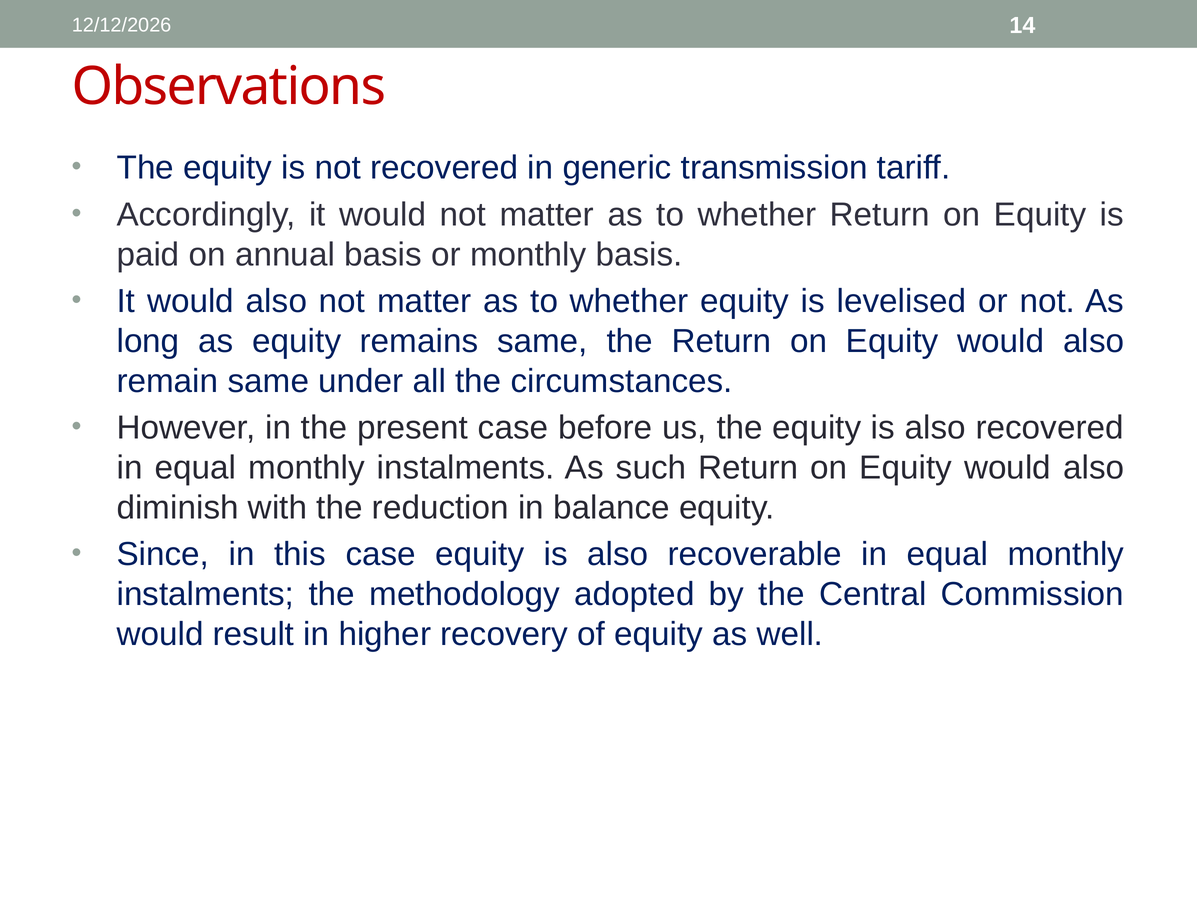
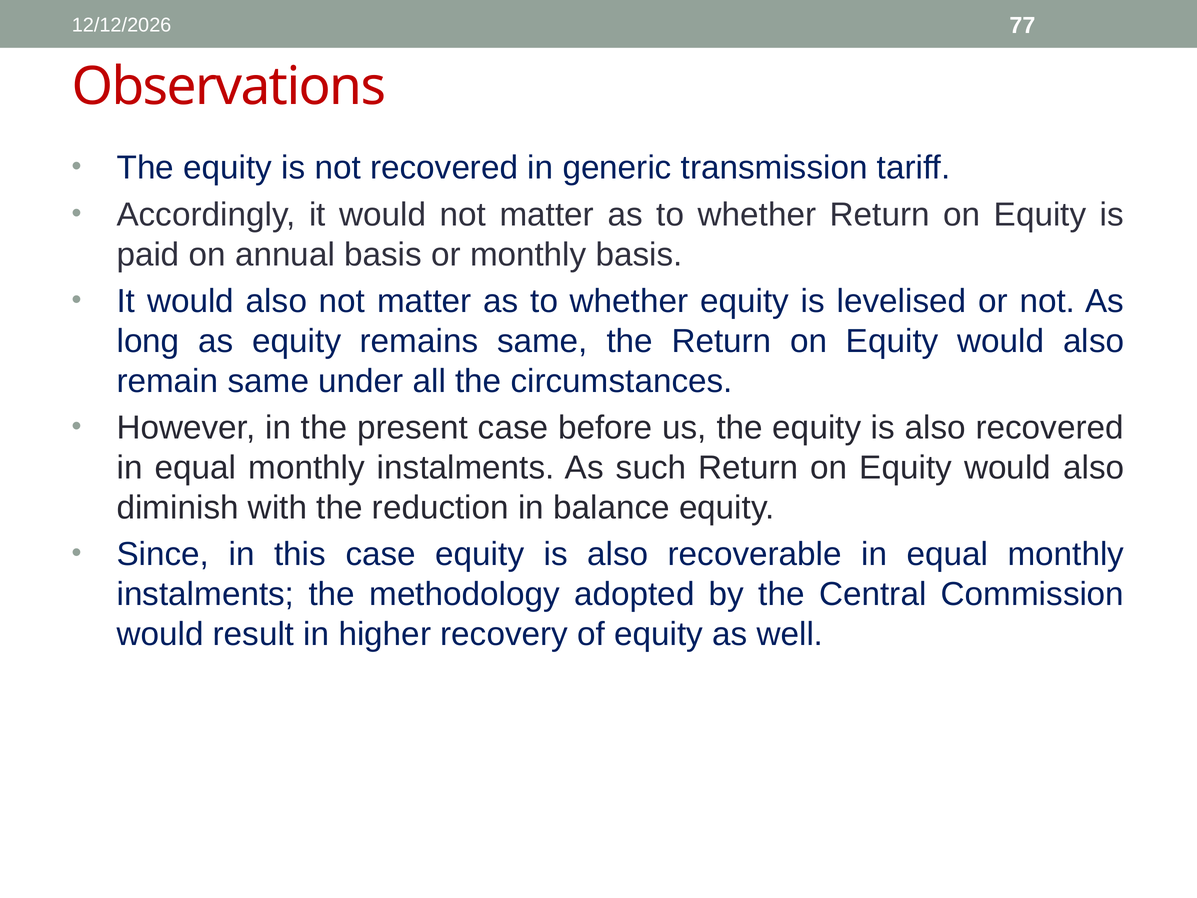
14: 14 -> 77
